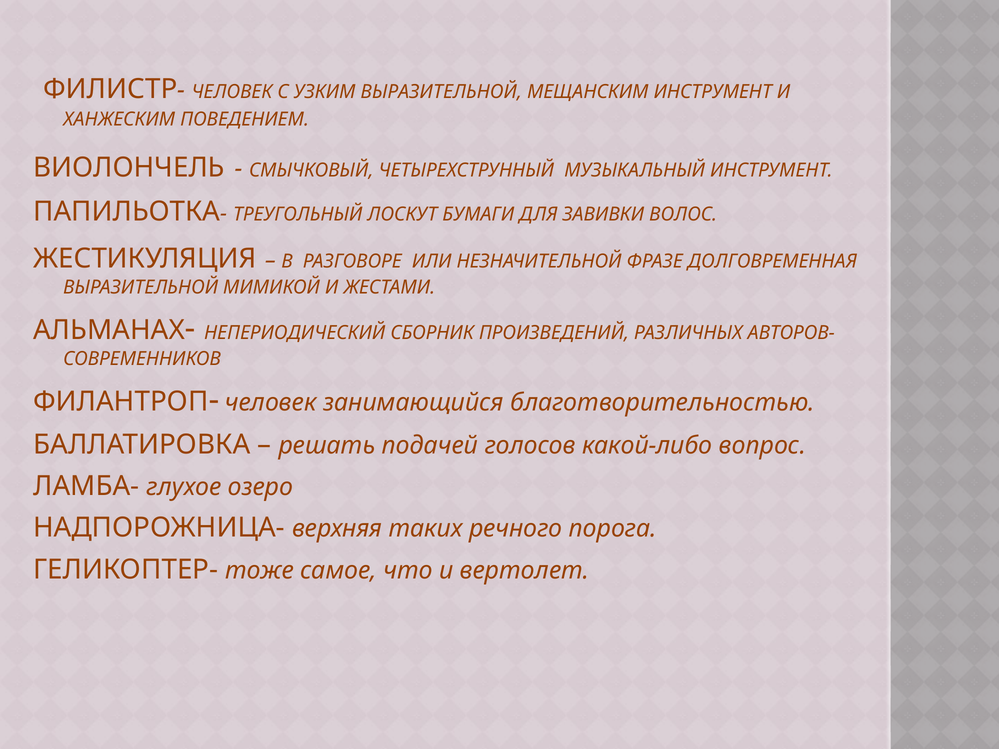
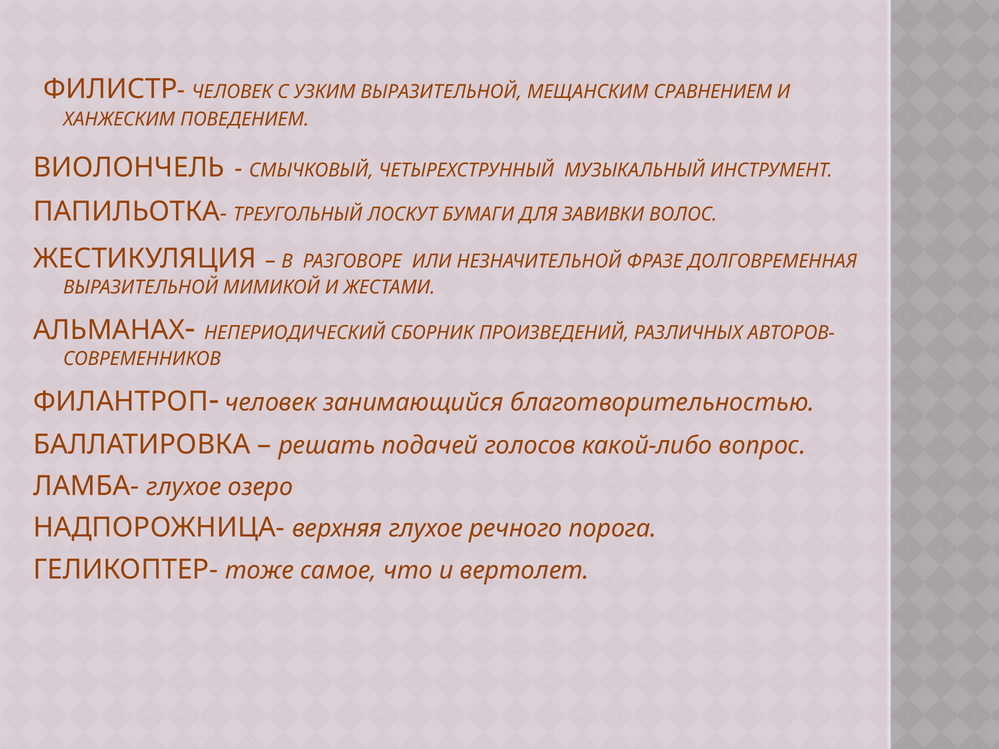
МЕЩАНСКИМ ИНСТРУМЕНТ: ИНСТРУМЕНТ -> СРАВНЕНИЕМ
верхняя таких: таких -> глухое
